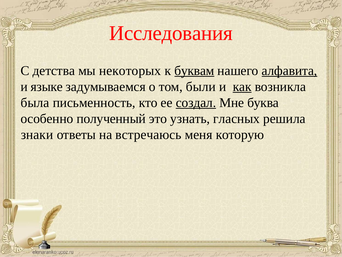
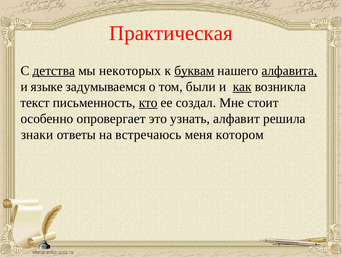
Исследования: Исследования -> Практическая
детства underline: none -> present
была: была -> текст
кто underline: none -> present
создал underline: present -> none
буква: буква -> стоит
полученный: полученный -> опровергает
гласных: гласных -> алфавит
которую: которую -> котором
